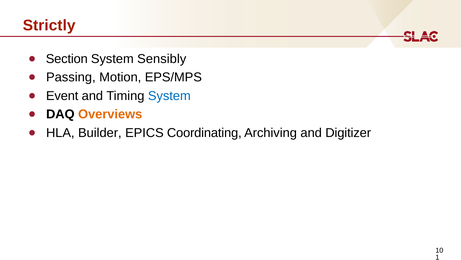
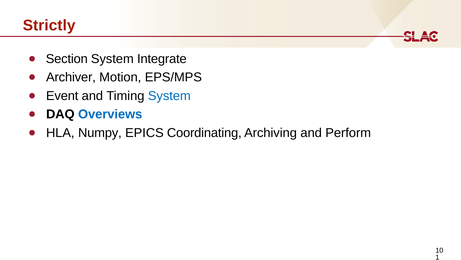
Sensibly: Sensibly -> Integrate
Passing: Passing -> Archiver
Overviews colour: orange -> blue
Builder: Builder -> Numpy
Digitizer: Digitizer -> Perform
